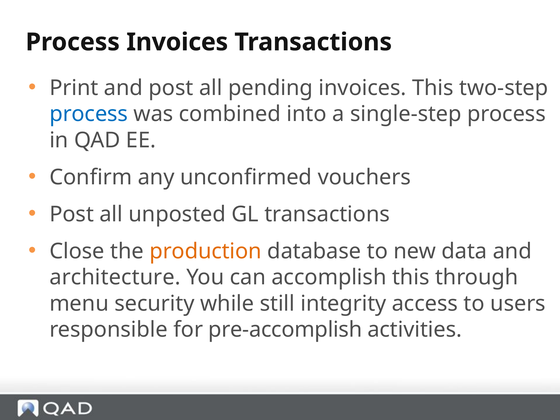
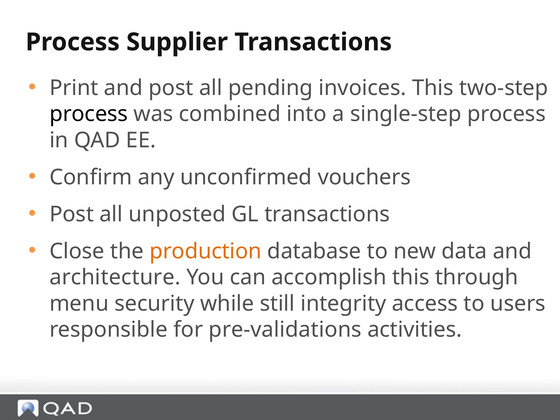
Process Invoices: Invoices -> Supplier
process at (89, 114) colour: blue -> black
pre-accomplish: pre-accomplish -> pre-validations
